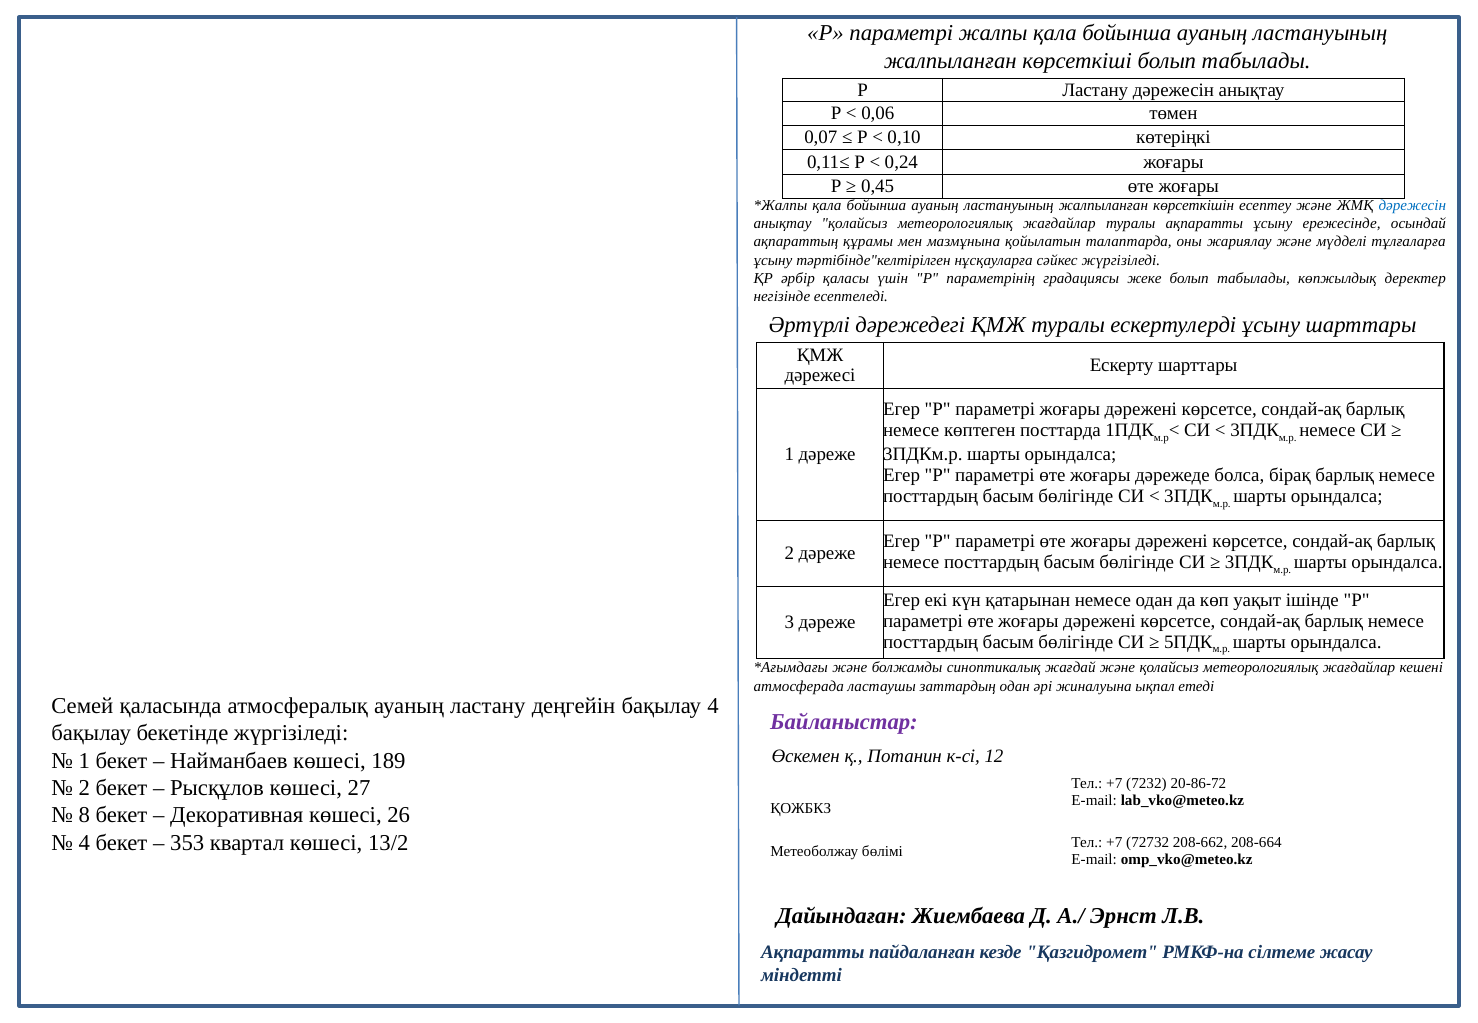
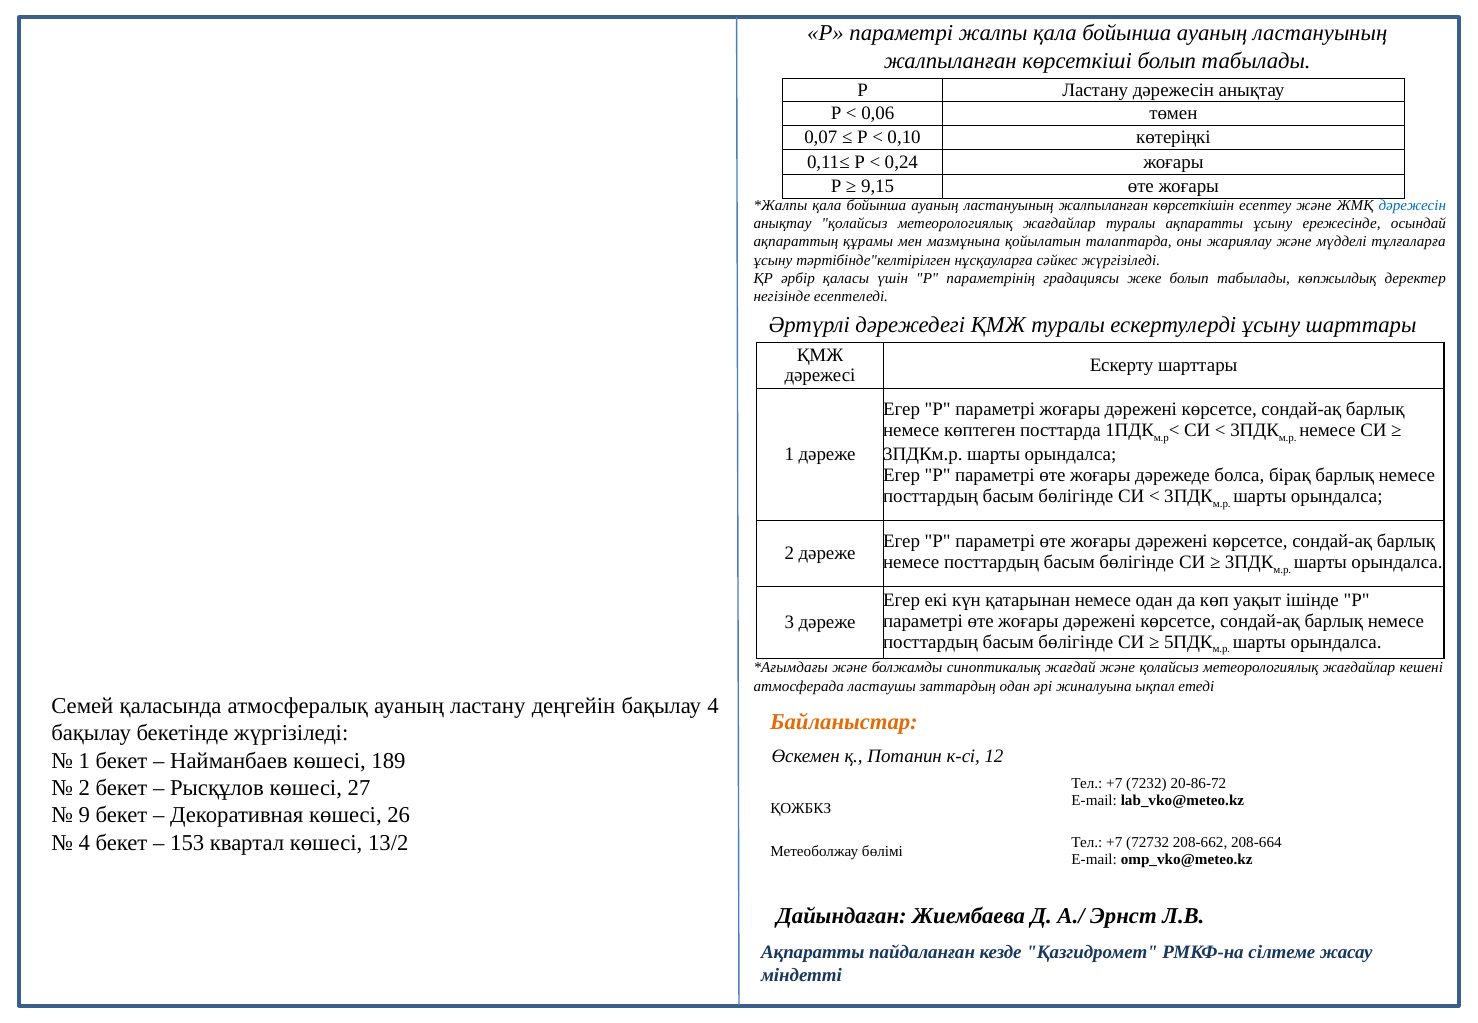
0,45: 0,45 -> 9,15
Байланыстар colour: purple -> orange
8: 8 -> 9
353: 353 -> 153
